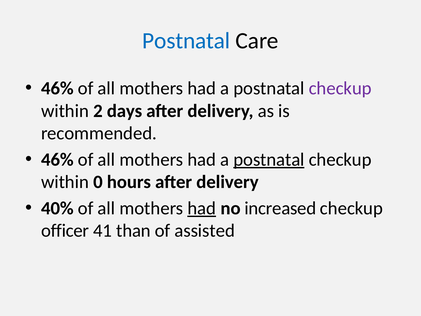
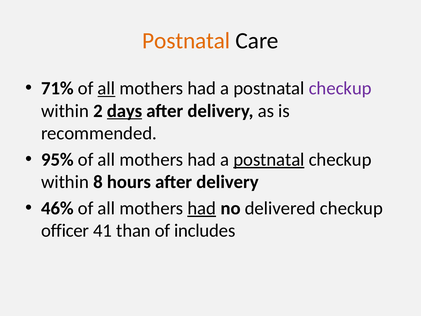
Postnatal at (186, 41) colour: blue -> orange
46% at (57, 88): 46% -> 71%
all at (106, 88) underline: none -> present
days underline: none -> present
46% at (57, 159): 46% -> 95%
0: 0 -> 8
40%: 40% -> 46%
increased: increased -> delivered
assisted: assisted -> includes
